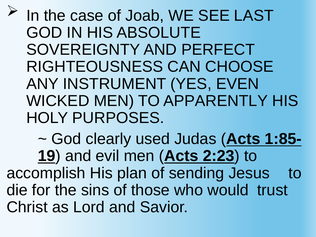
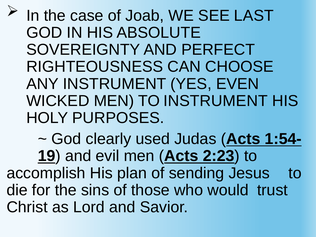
TO APPARENTLY: APPARENTLY -> INSTRUMENT
1:85-: 1:85- -> 1:54-
